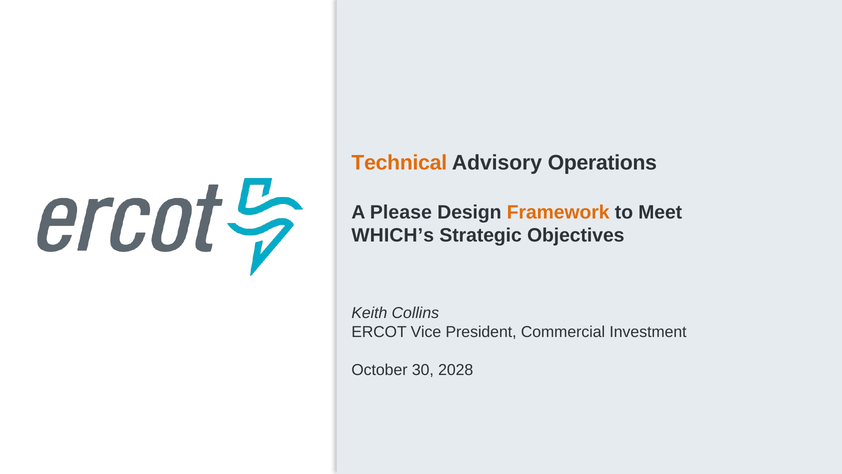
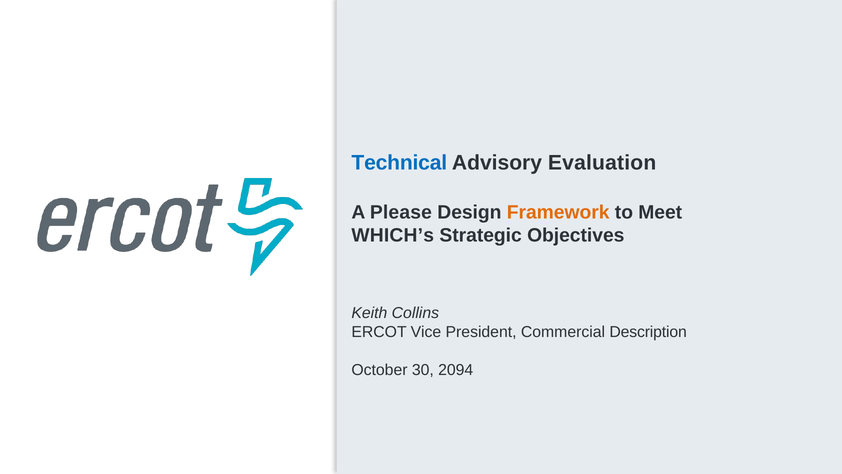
Technical colour: orange -> blue
Operations: Operations -> Evaluation
Investment: Investment -> Description
2028: 2028 -> 2094
